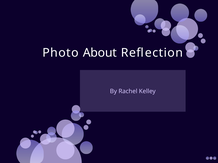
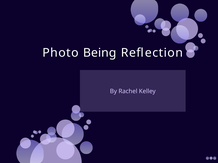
About: About -> Being
